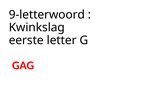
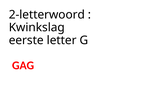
9-letterwoord: 9-letterwoord -> 2-letterwoord
